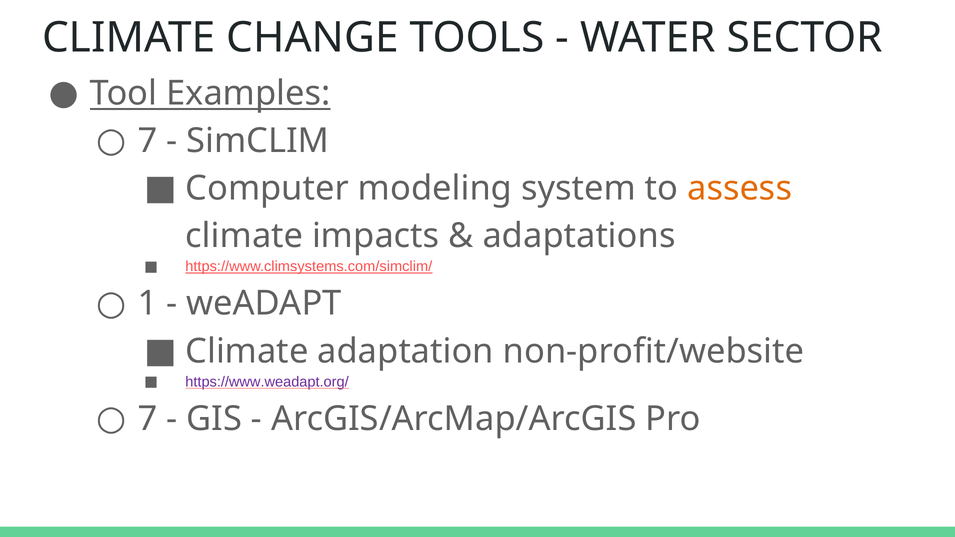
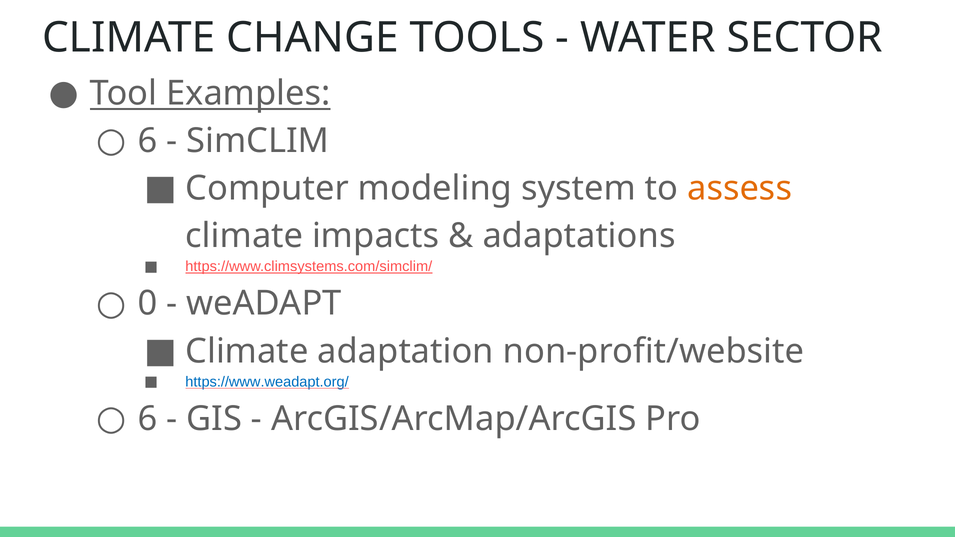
7 at (147, 141): 7 -> 6
1: 1 -> 0
https://www.weadapt.org/ colour: purple -> blue
7 at (147, 419): 7 -> 6
